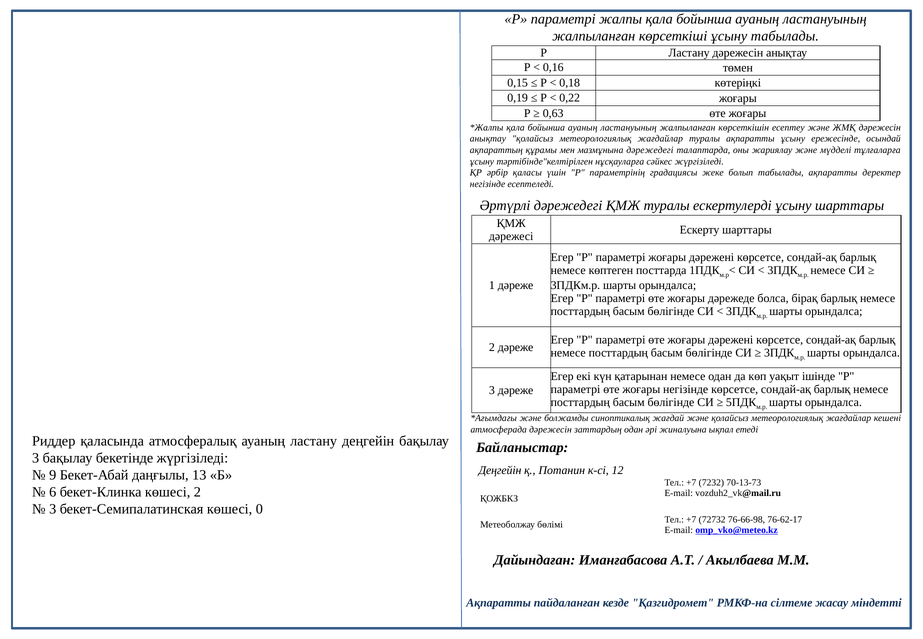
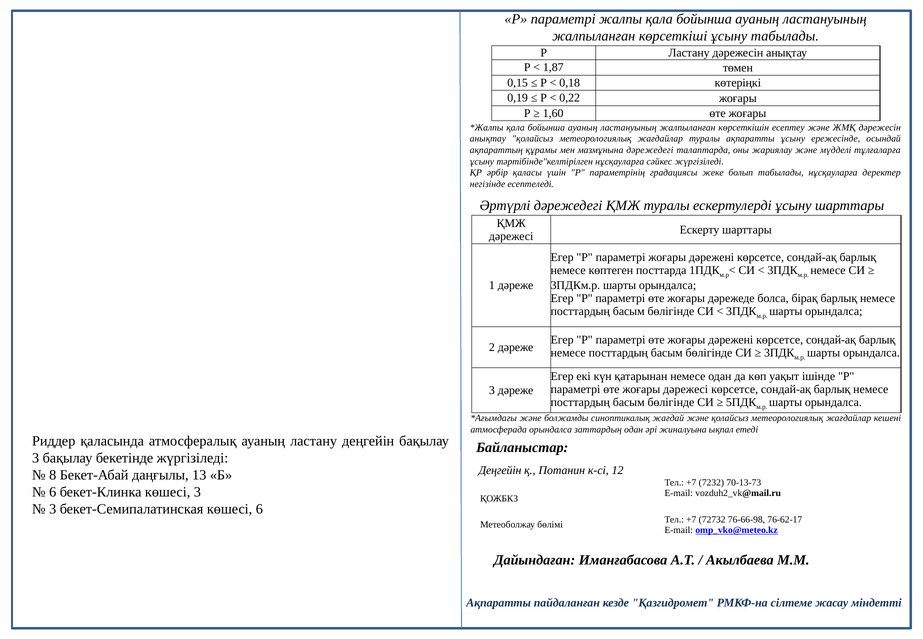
0,16: 0,16 -> 1,87
0,63: 0,63 -> 1,60
табылады ақпаратты: ақпаратты -> нұсқауларға
жоғары негізінде: негізінде -> дәрежесі
атмосферада дәрежесін: дәрежесін -> орындалса
9: 9 -> 8
көшесі 2: 2 -> 3
көшесі 0: 0 -> 6
